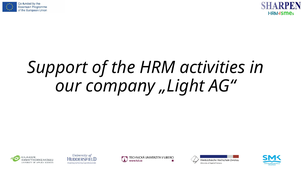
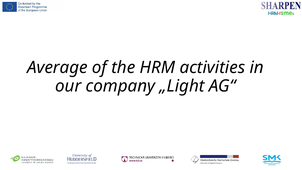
Support: Support -> Average
